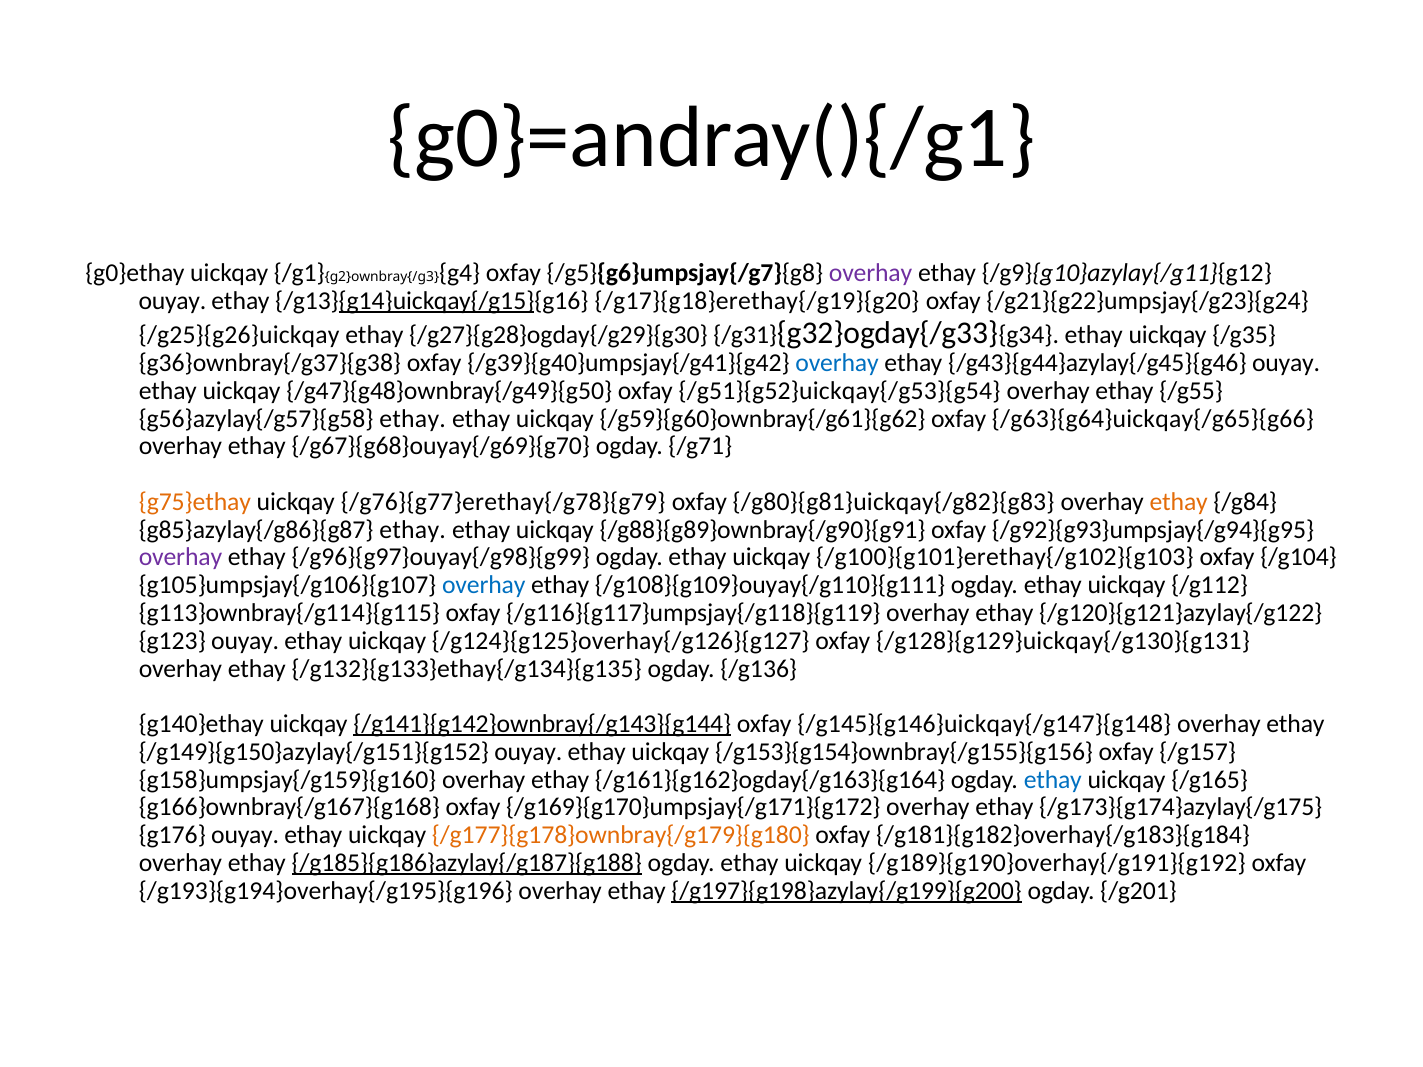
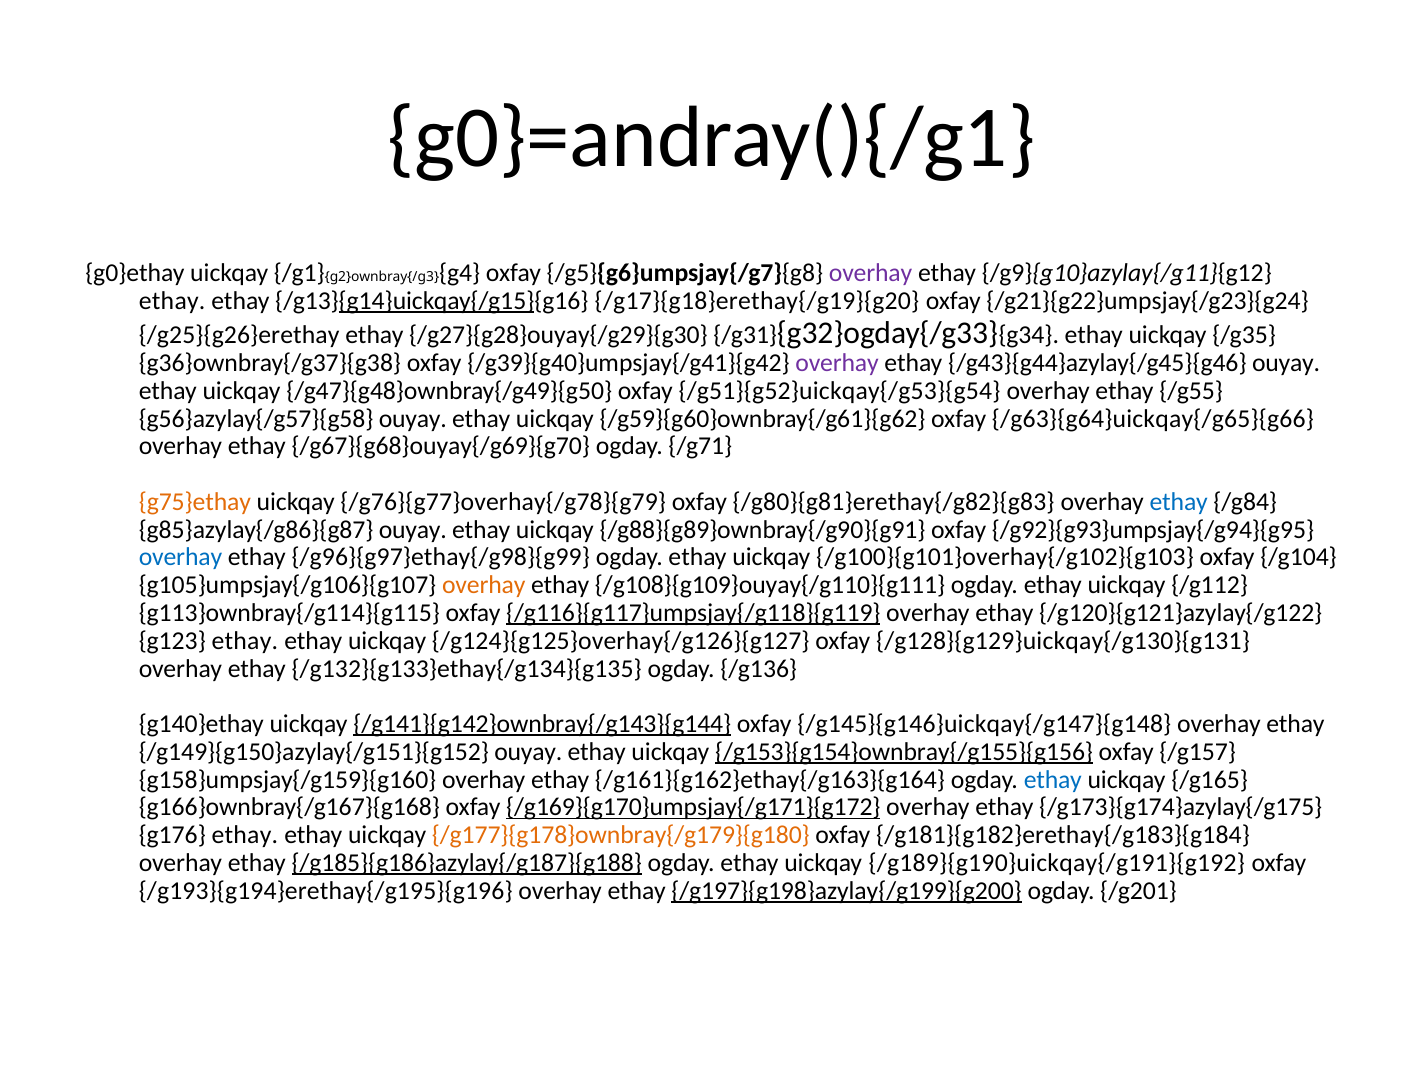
ouyay at (172, 301): ouyay -> ethay
/g25}{g26}uickqay: /g25}{g26}uickqay -> /g25}{g26}erethay
/g27}{g28}ogday{/g29}{g30: /g27}{g28}ogday{/g29}{g30 -> /g27}{g28}ouyay{/g29}{g30
overhay at (837, 363) colour: blue -> purple
ethay at (413, 419): ethay -> ouyay
/g76}{g77}erethay{/g78}{g79: /g76}{g77}erethay{/g78}{g79 -> /g76}{g77}overhay{/g78}{g79
/g80}{g81}uickqay{/g82}{g83: /g80}{g81}uickqay{/g82}{g83 -> /g80}{g81}erethay{/g82}{g83
ethay at (1179, 502) colour: orange -> blue
ethay at (413, 530): ethay -> ouyay
overhay at (180, 558) colour: purple -> blue
/g96}{g97}ouyay{/g98}{g99: /g96}{g97}ouyay{/g98}{g99 -> /g96}{g97}ethay{/g98}{g99
/g100}{g101}erethay{/g102}{g103: /g100}{g101}erethay{/g102}{g103 -> /g100}{g101}overhay{/g102}{g103
overhay at (484, 585) colour: blue -> orange
/g116}{g117}umpsjay{/g118}{g119 underline: none -> present
ouyay at (245, 641): ouyay -> ethay
/g153}{g154}ownbray{/g155}{g156 underline: none -> present
/g161}{g162}ogday{/g163}{g164: /g161}{g162}ogday{/g163}{g164 -> /g161}{g162}ethay{/g163}{g164
/g169}{g170}umpsjay{/g171}{g172 underline: none -> present
ouyay at (245, 835): ouyay -> ethay
/g181}{g182}overhay{/g183}{g184: /g181}{g182}overhay{/g183}{g184 -> /g181}{g182}erethay{/g183}{g184
/g189}{g190}overhay{/g191}{g192: /g189}{g190}overhay{/g191}{g192 -> /g189}{g190}uickqay{/g191}{g192
/g193}{g194}overhay{/g195}{g196: /g193}{g194}overhay{/g195}{g196 -> /g193}{g194}erethay{/g195}{g196
